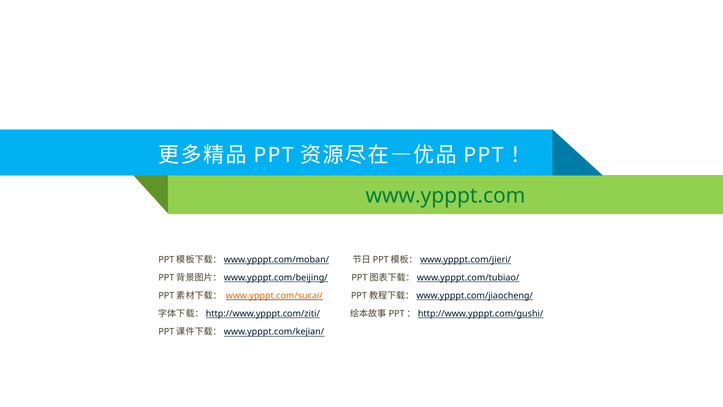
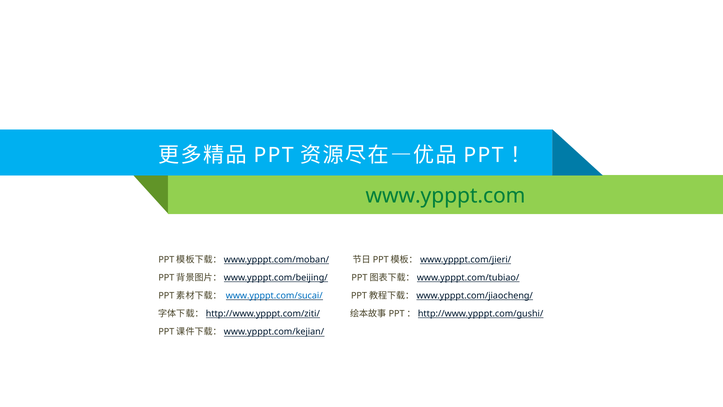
www.ypppt.com/sucai/ colour: orange -> blue
